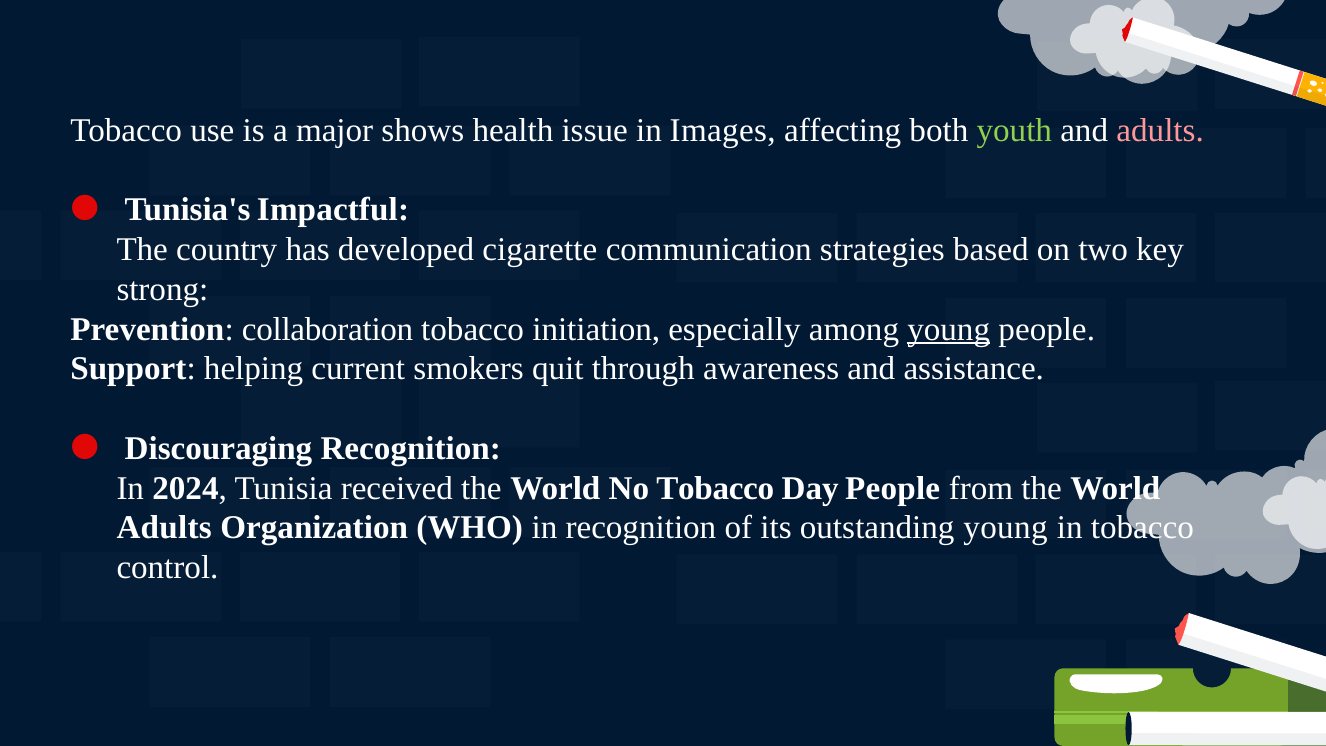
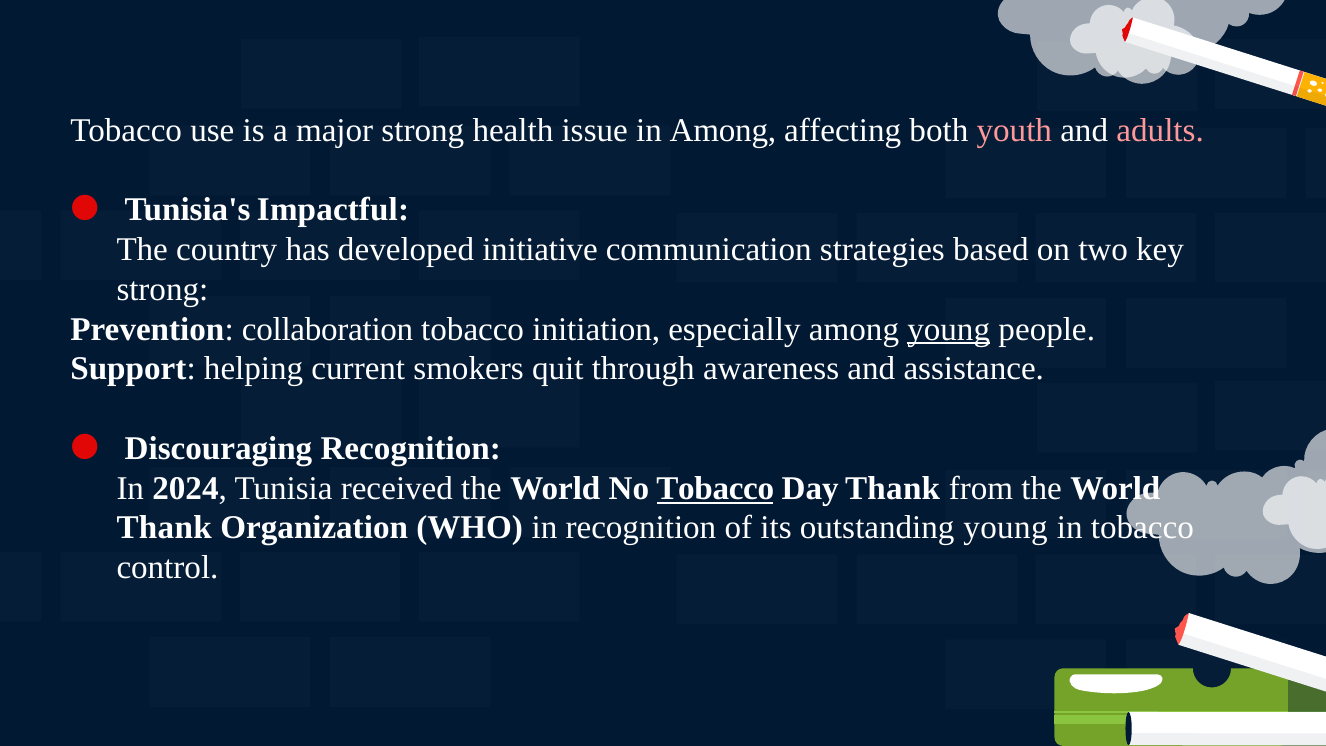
major shows: shows -> strong
in Images: Images -> Among
youth colour: light green -> pink
cigarette: cigarette -> initiative
Tobacco at (715, 488) underline: none -> present
Day People: People -> Thank
Adults at (164, 528): Adults -> Thank
